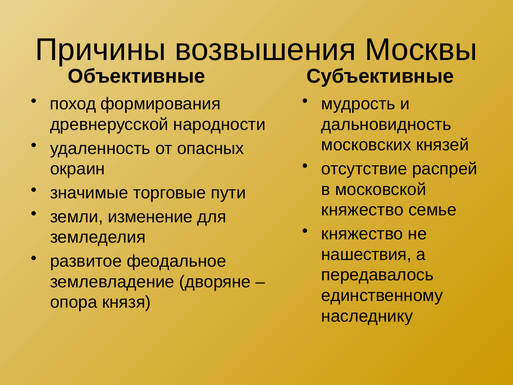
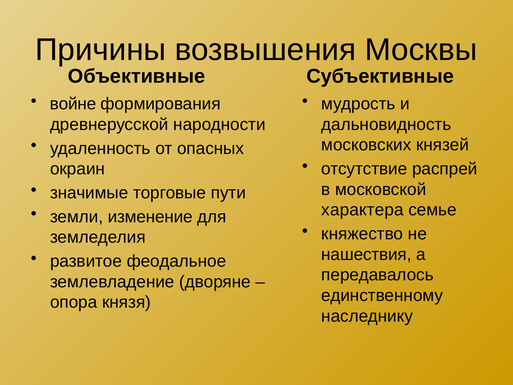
поход: поход -> войне
княжество at (362, 210): княжество -> характера
